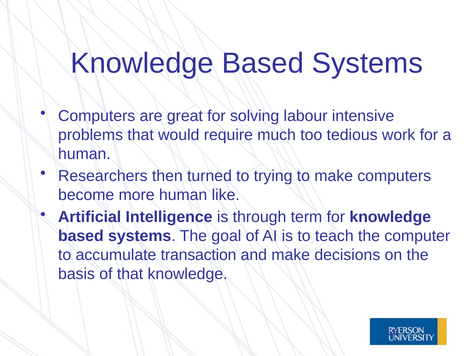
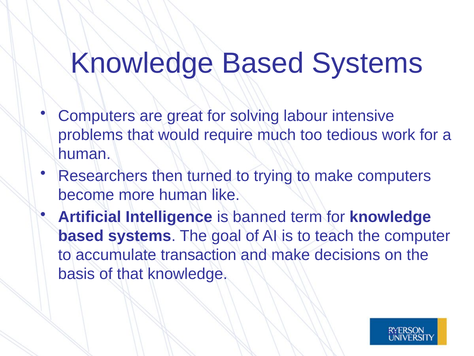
through: through -> banned
